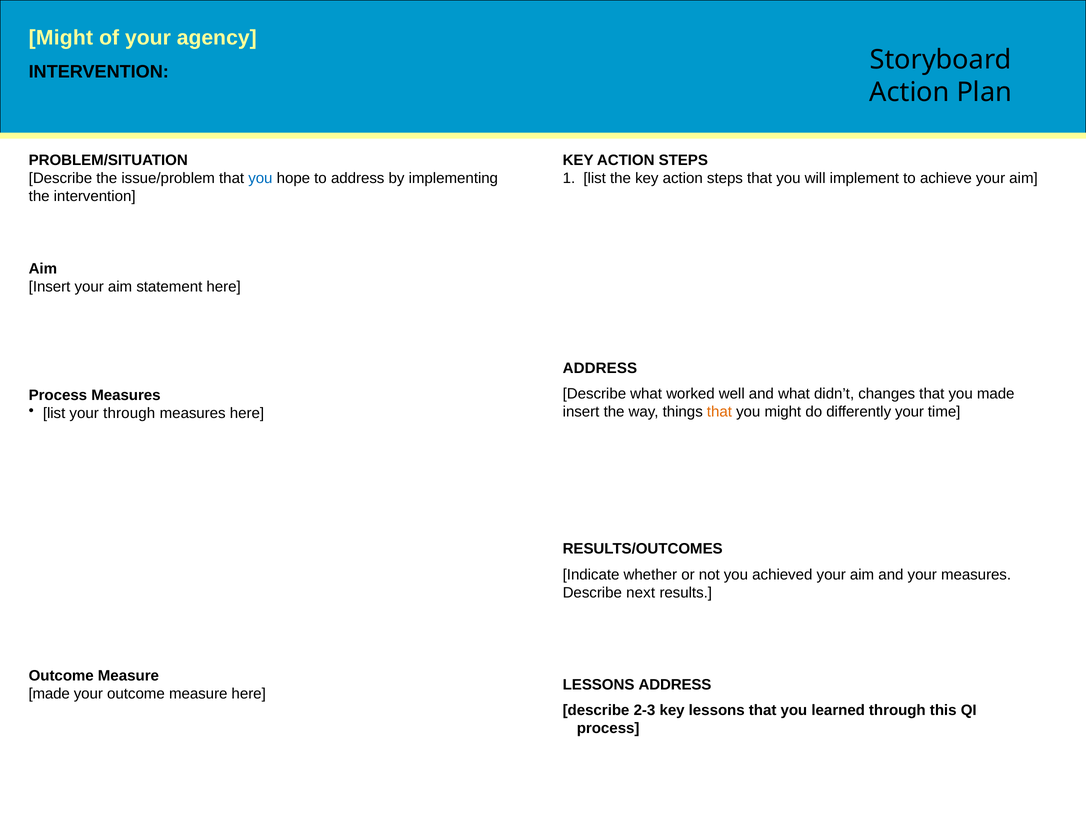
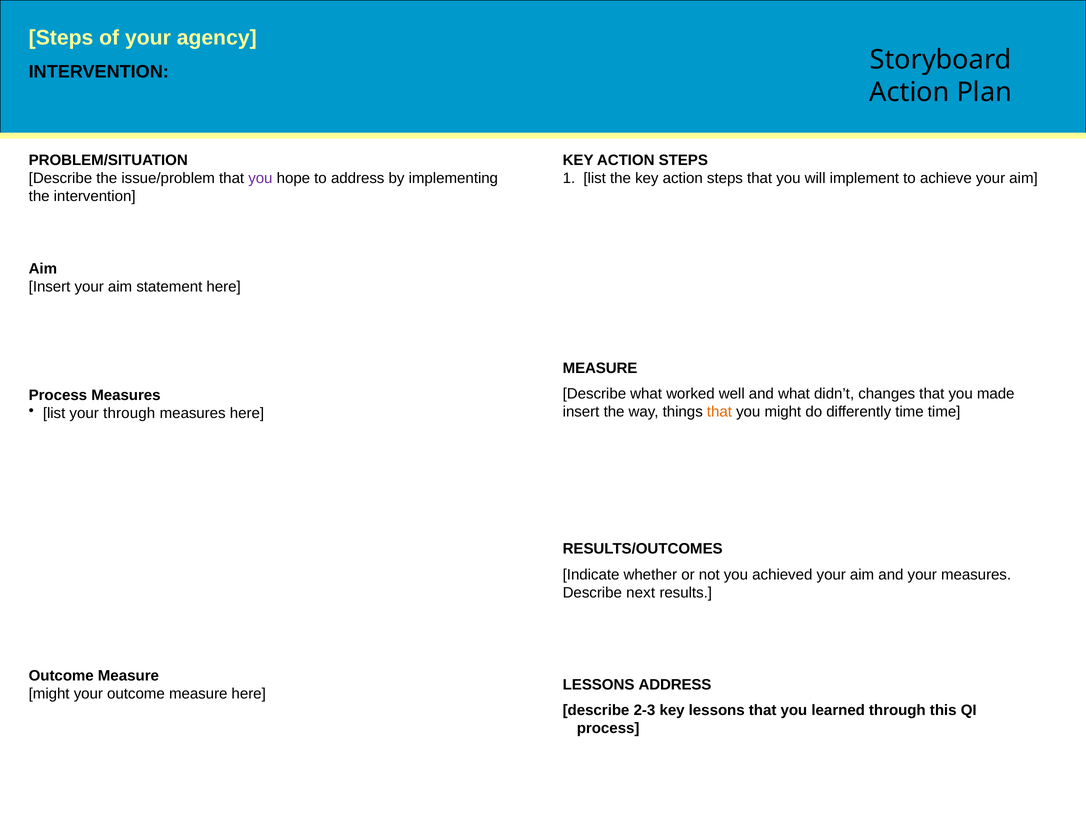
Might at (61, 38): Might -> Steps
you at (260, 178) colour: blue -> purple
ADDRESS at (600, 368): ADDRESS -> MEASURE
differently your: your -> time
made at (49, 694): made -> might
